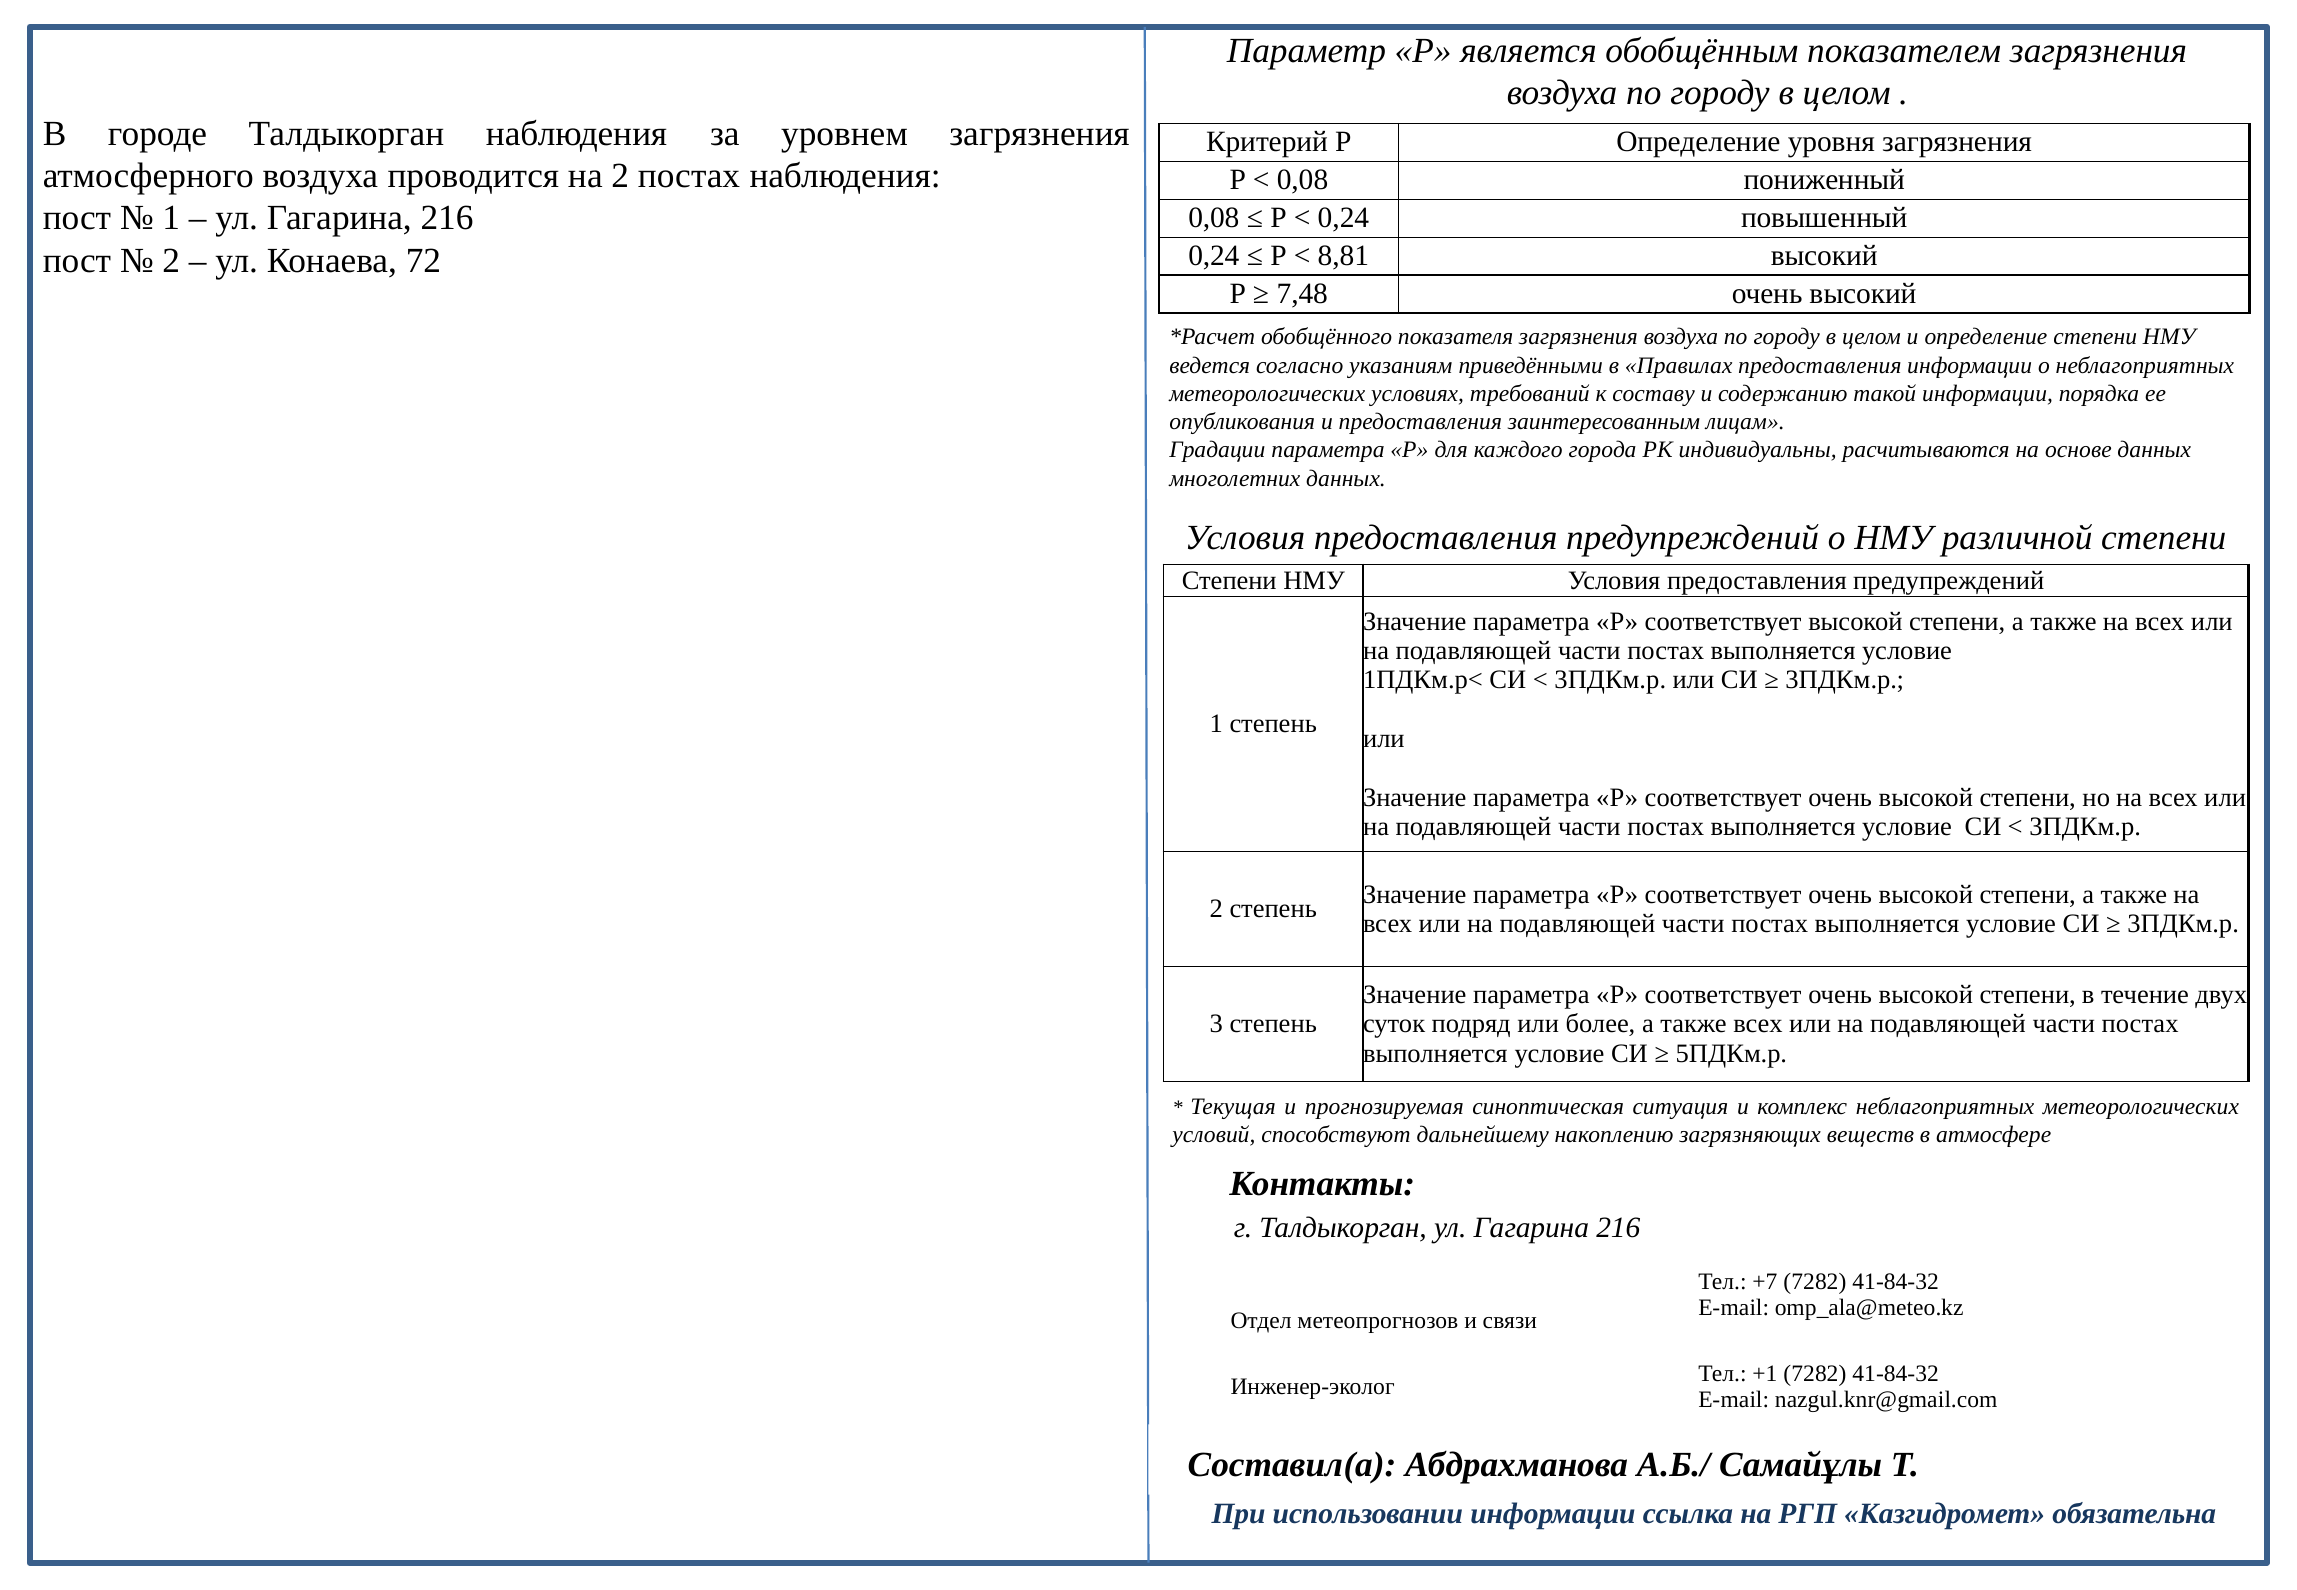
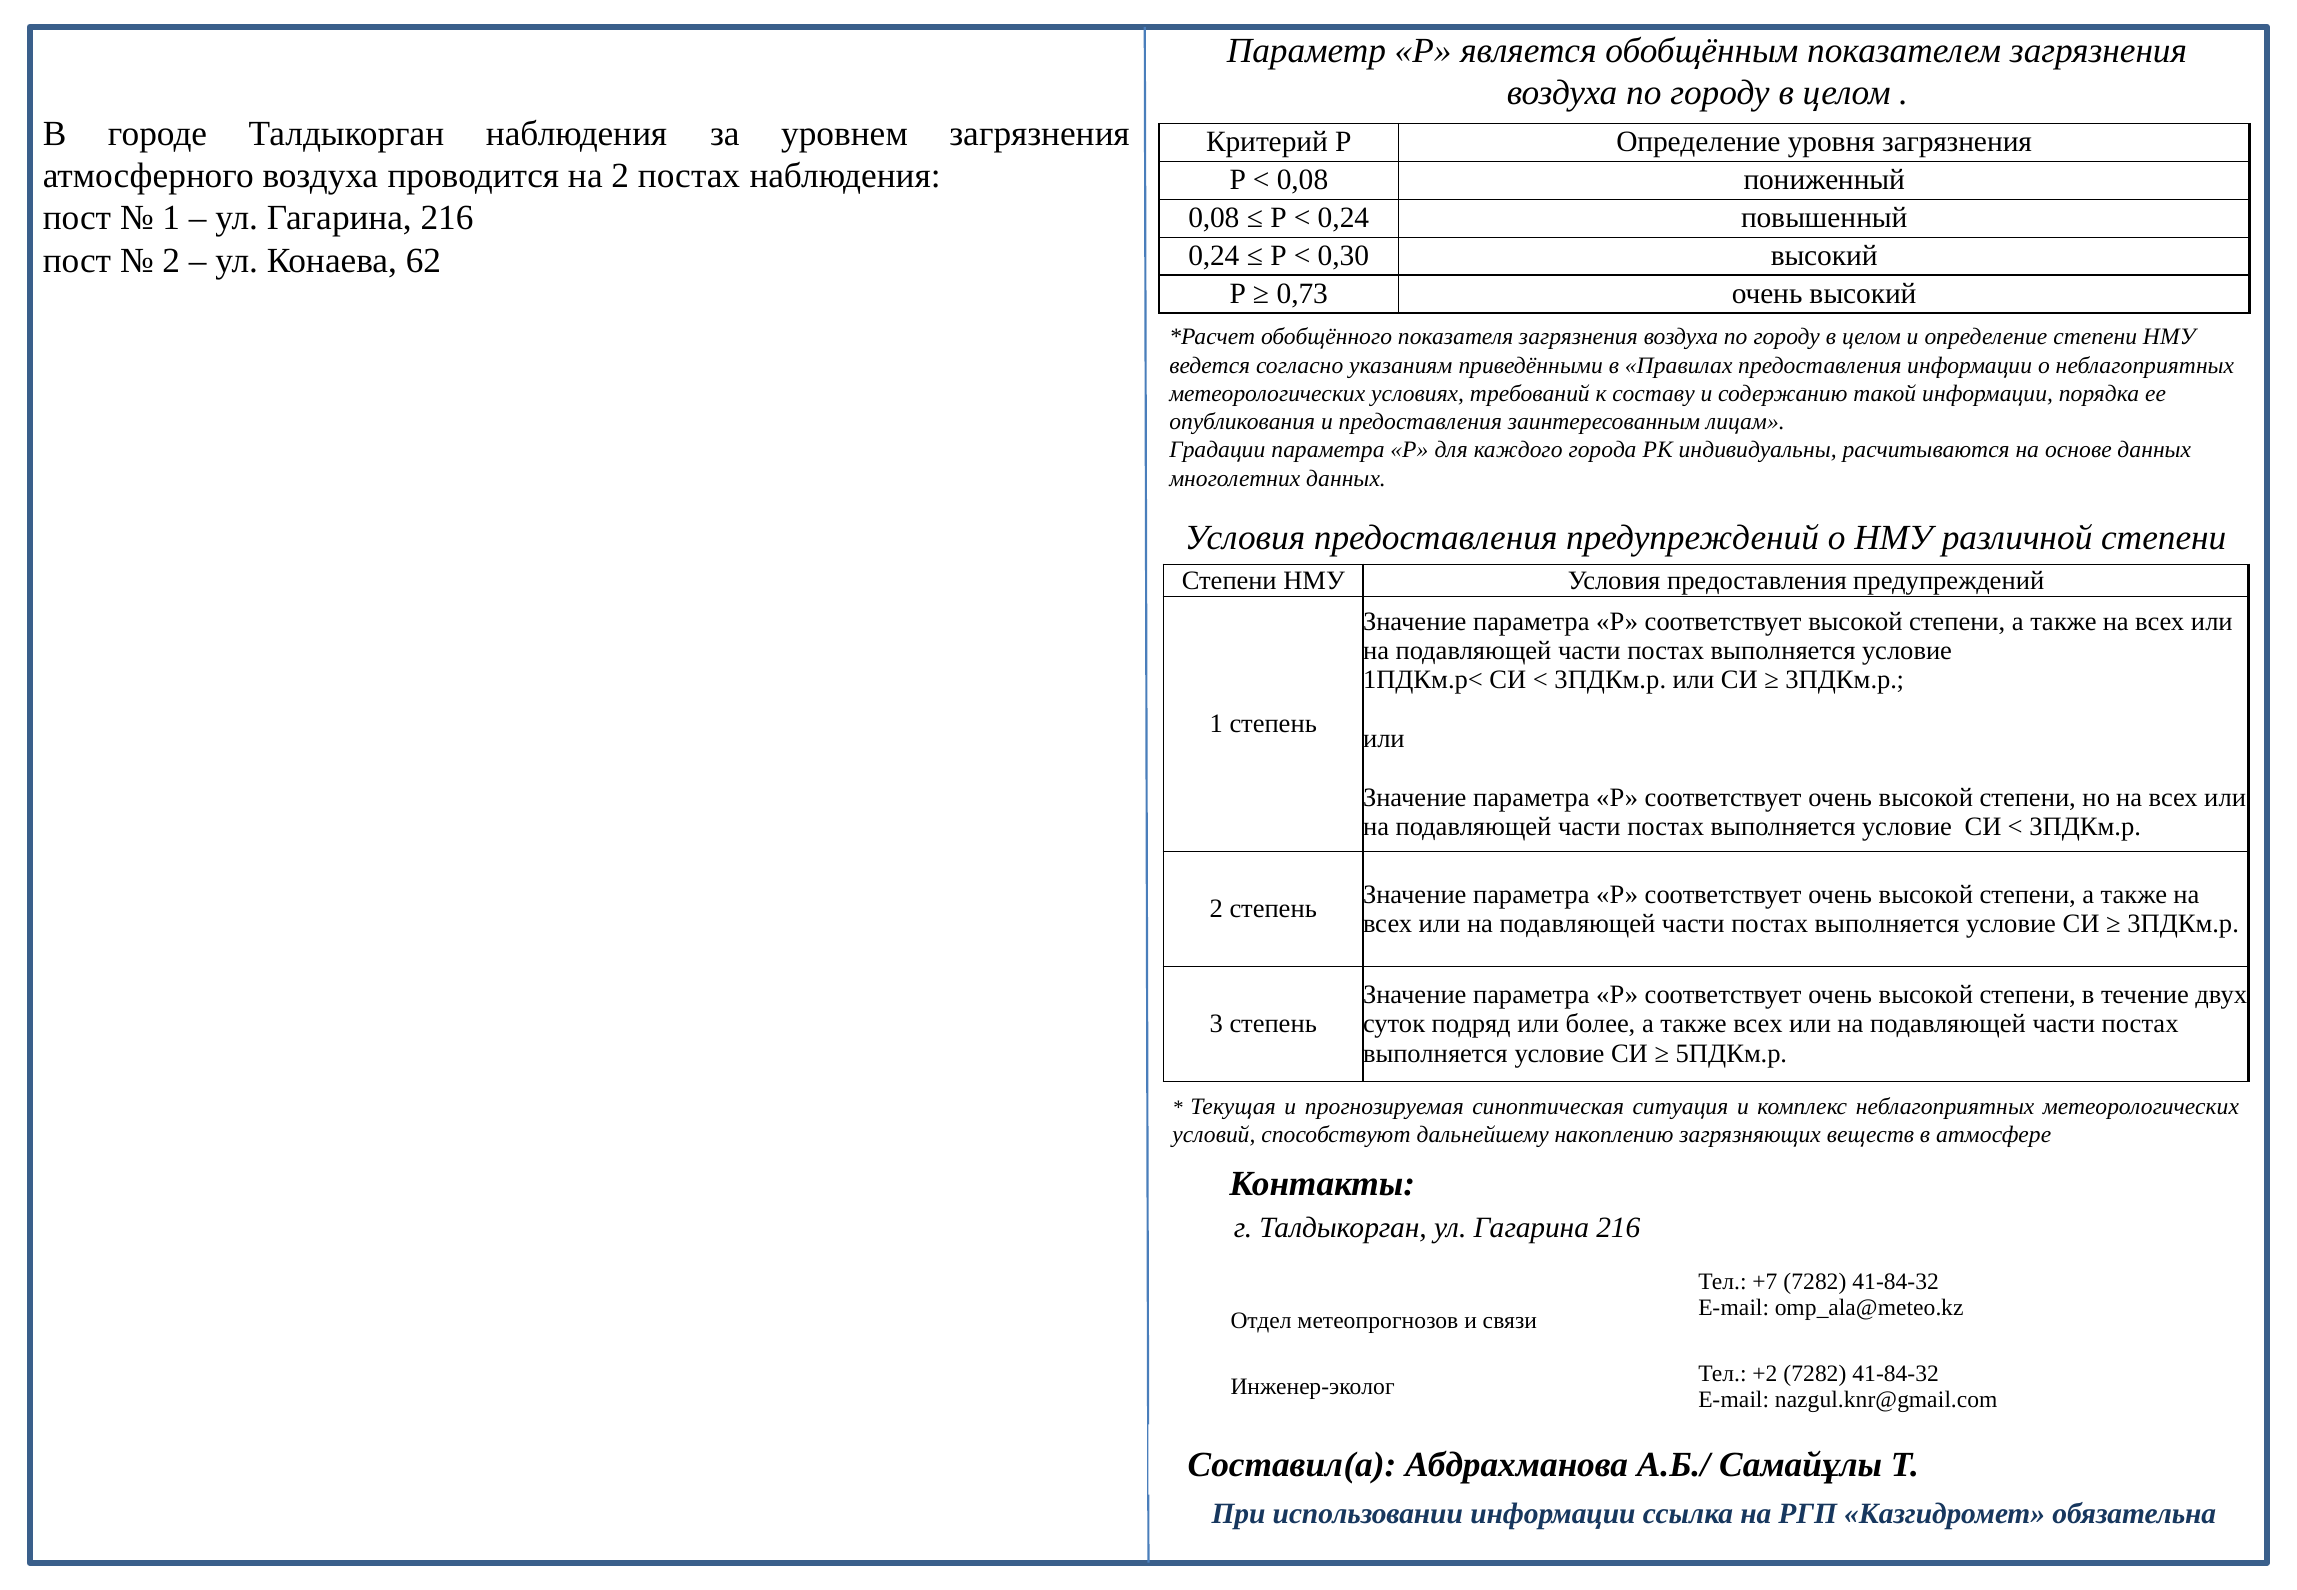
8,81: 8,81 -> 0,30
72: 72 -> 62
7,48: 7,48 -> 0,73
+1: +1 -> +2
